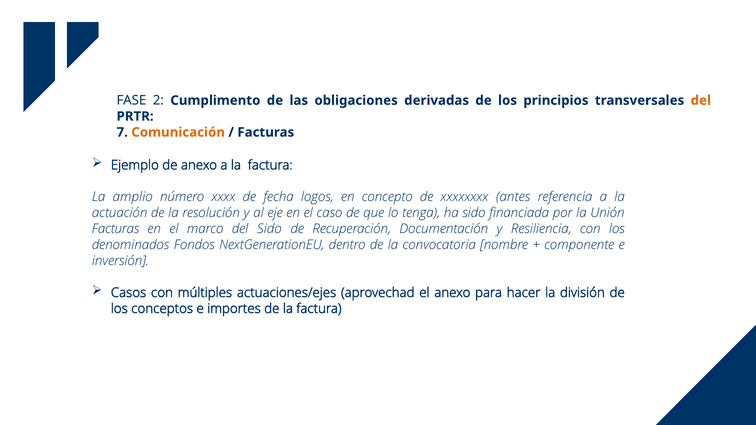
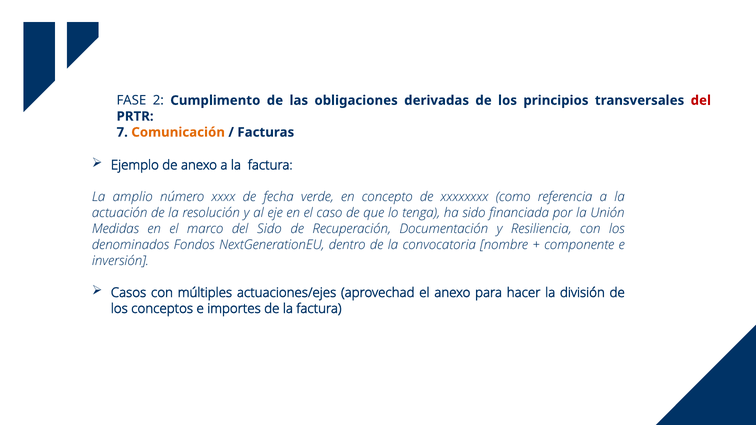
del at (701, 100) colour: orange -> red
logos: logos -> verde
antes: antes -> como
Facturas at (116, 229): Facturas -> Medidas
